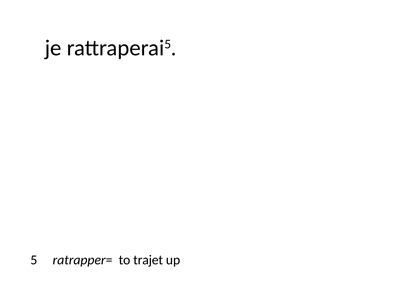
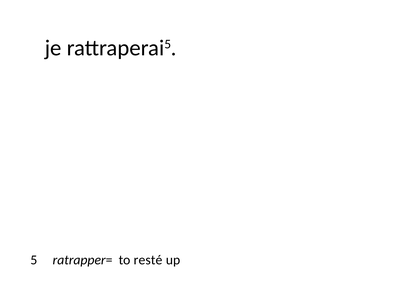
trajet: trajet -> resté
